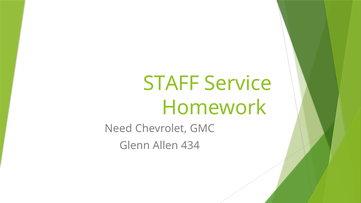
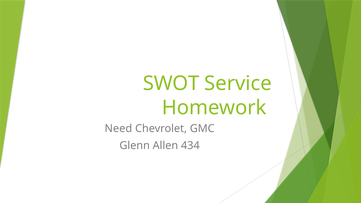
STAFF: STAFF -> SWOT
